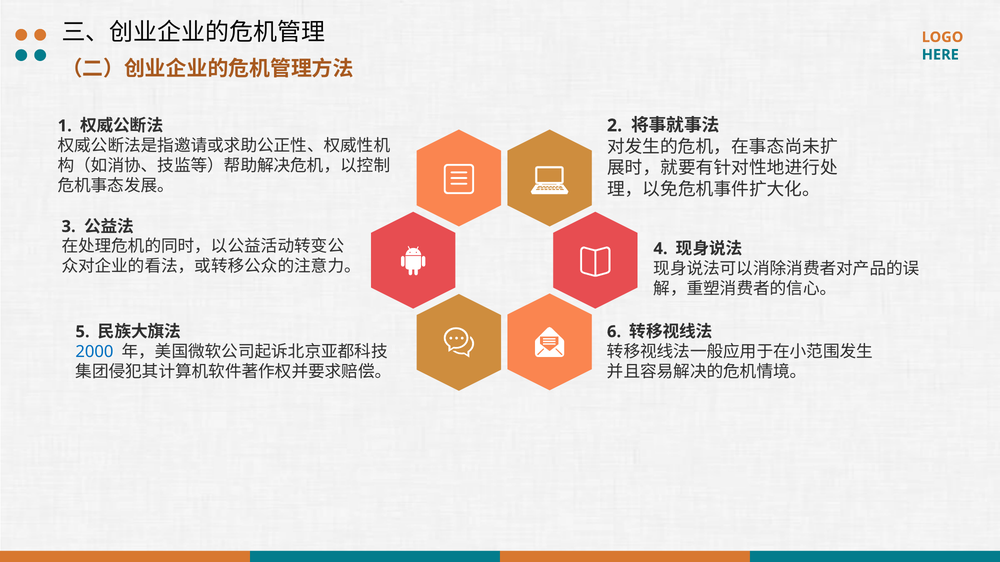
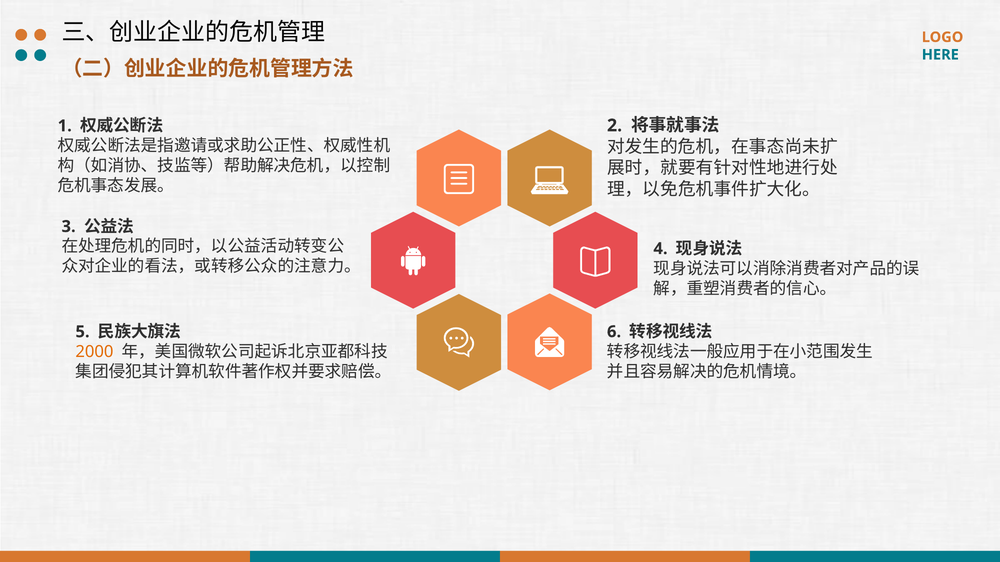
2000 colour: blue -> orange
